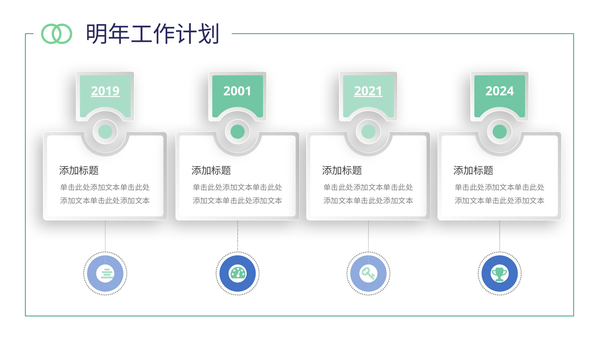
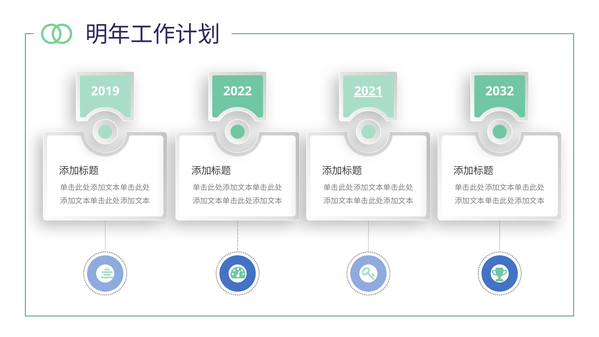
2019 underline: present -> none
2001: 2001 -> 2022
2024: 2024 -> 2032
